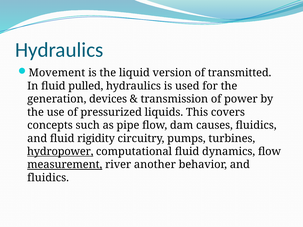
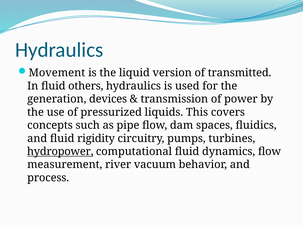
pulled: pulled -> others
causes: causes -> spaces
measurement underline: present -> none
another: another -> vacuum
fluidics at (48, 178): fluidics -> process
